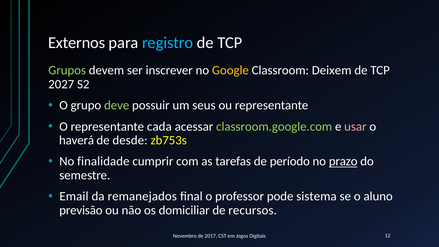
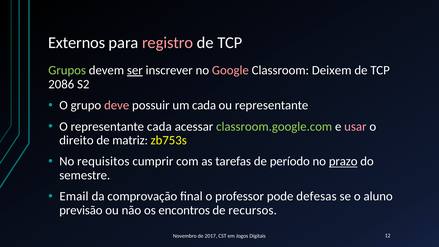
registro colour: light blue -> pink
ser underline: none -> present
Google colour: yellow -> pink
2027: 2027 -> 2086
deve colour: light green -> pink
um seus: seus -> cada
haverá: haverá -> direito
desde: desde -> matriz
finalidade: finalidade -> requisitos
remanejados: remanejados -> comprovação
sistema: sistema -> defesas
domiciliar: domiciliar -> encontros
